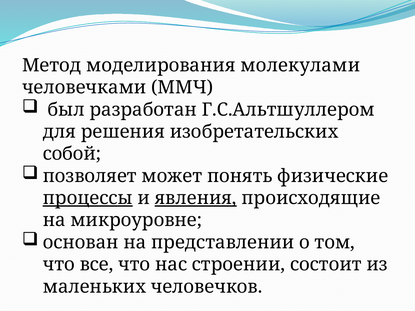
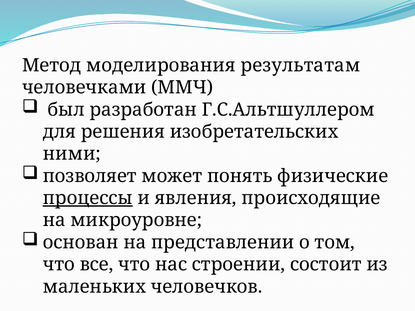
молекулами: молекулами -> результатам
собой: собой -> ними
явления underline: present -> none
